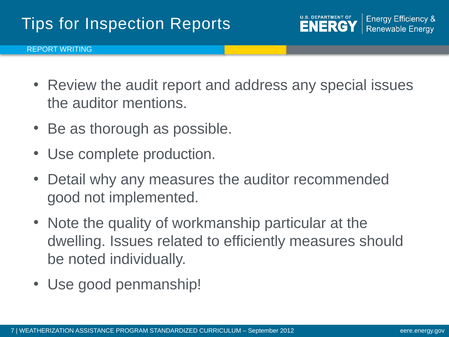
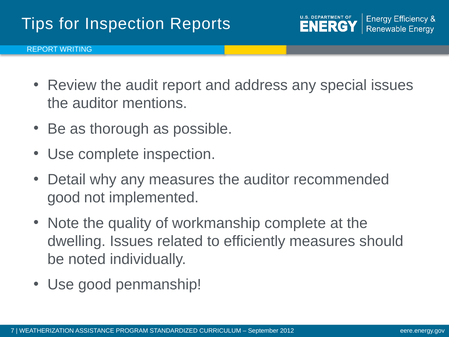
complete production: production -> inspection
workmanship particular: particular -> complete
